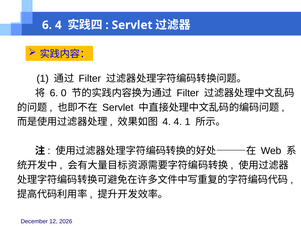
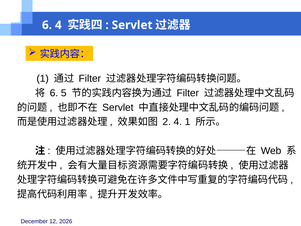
0: 0 -> 5
4 at (167, 122): 4 -> 2
